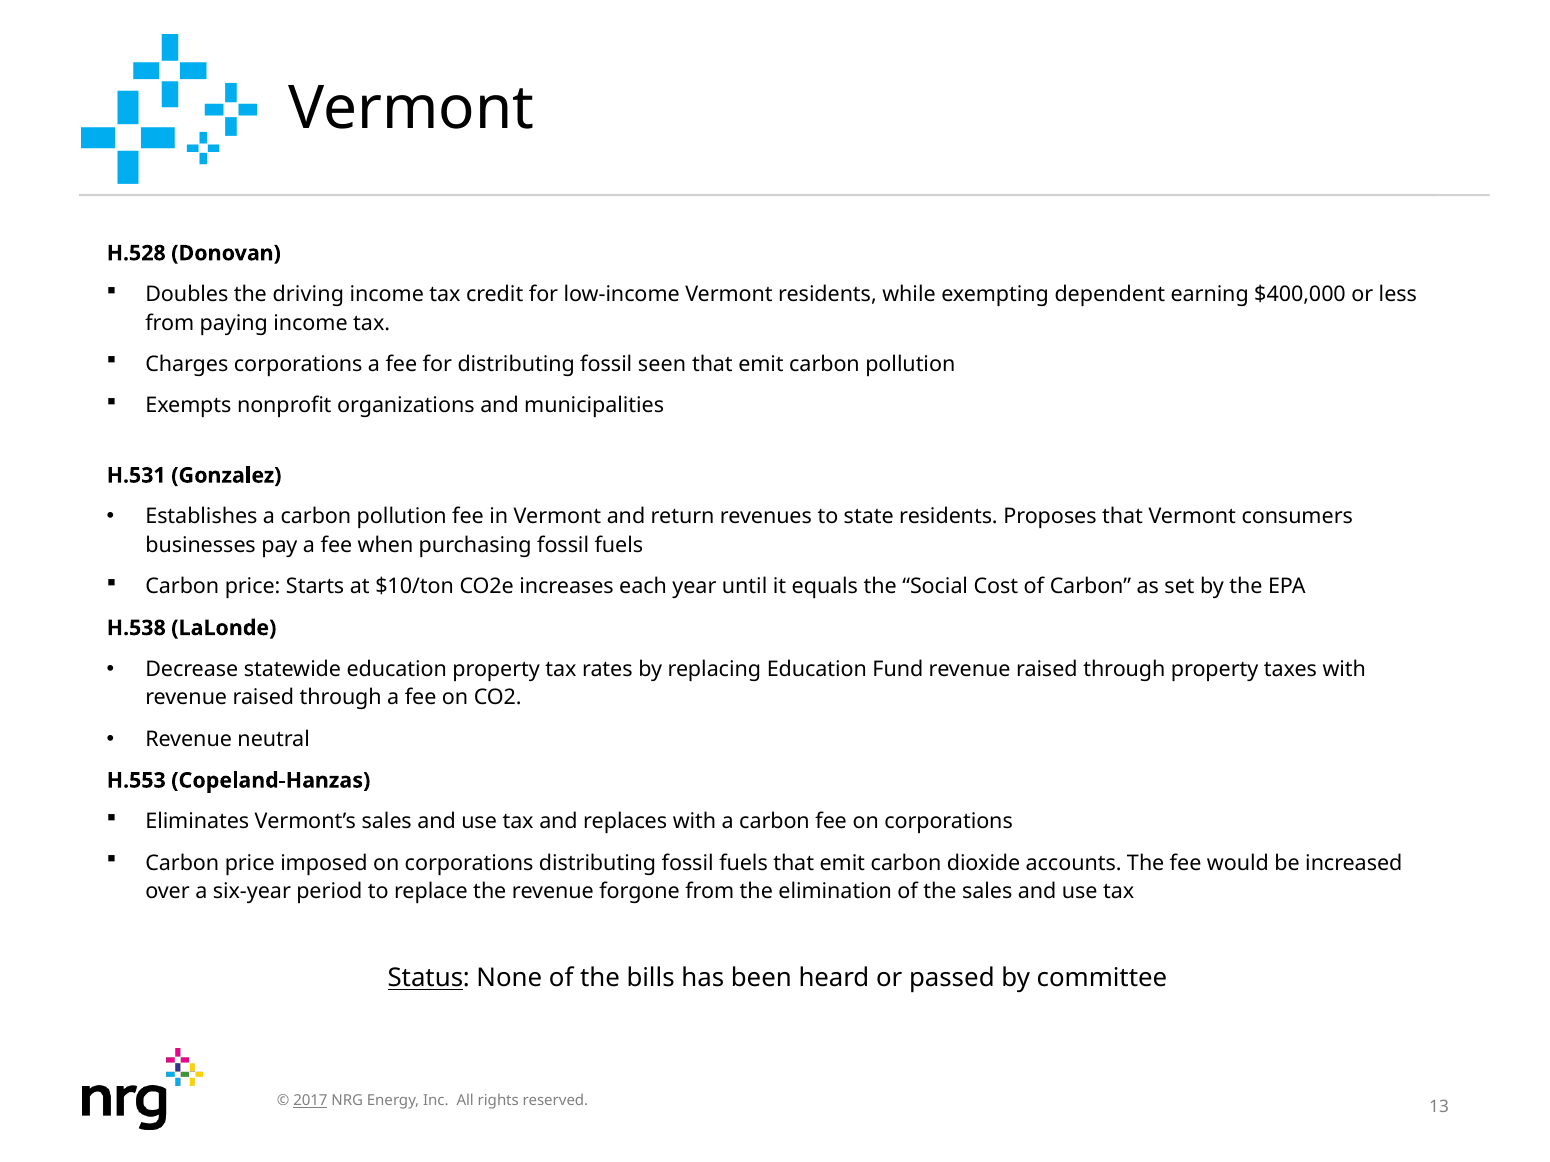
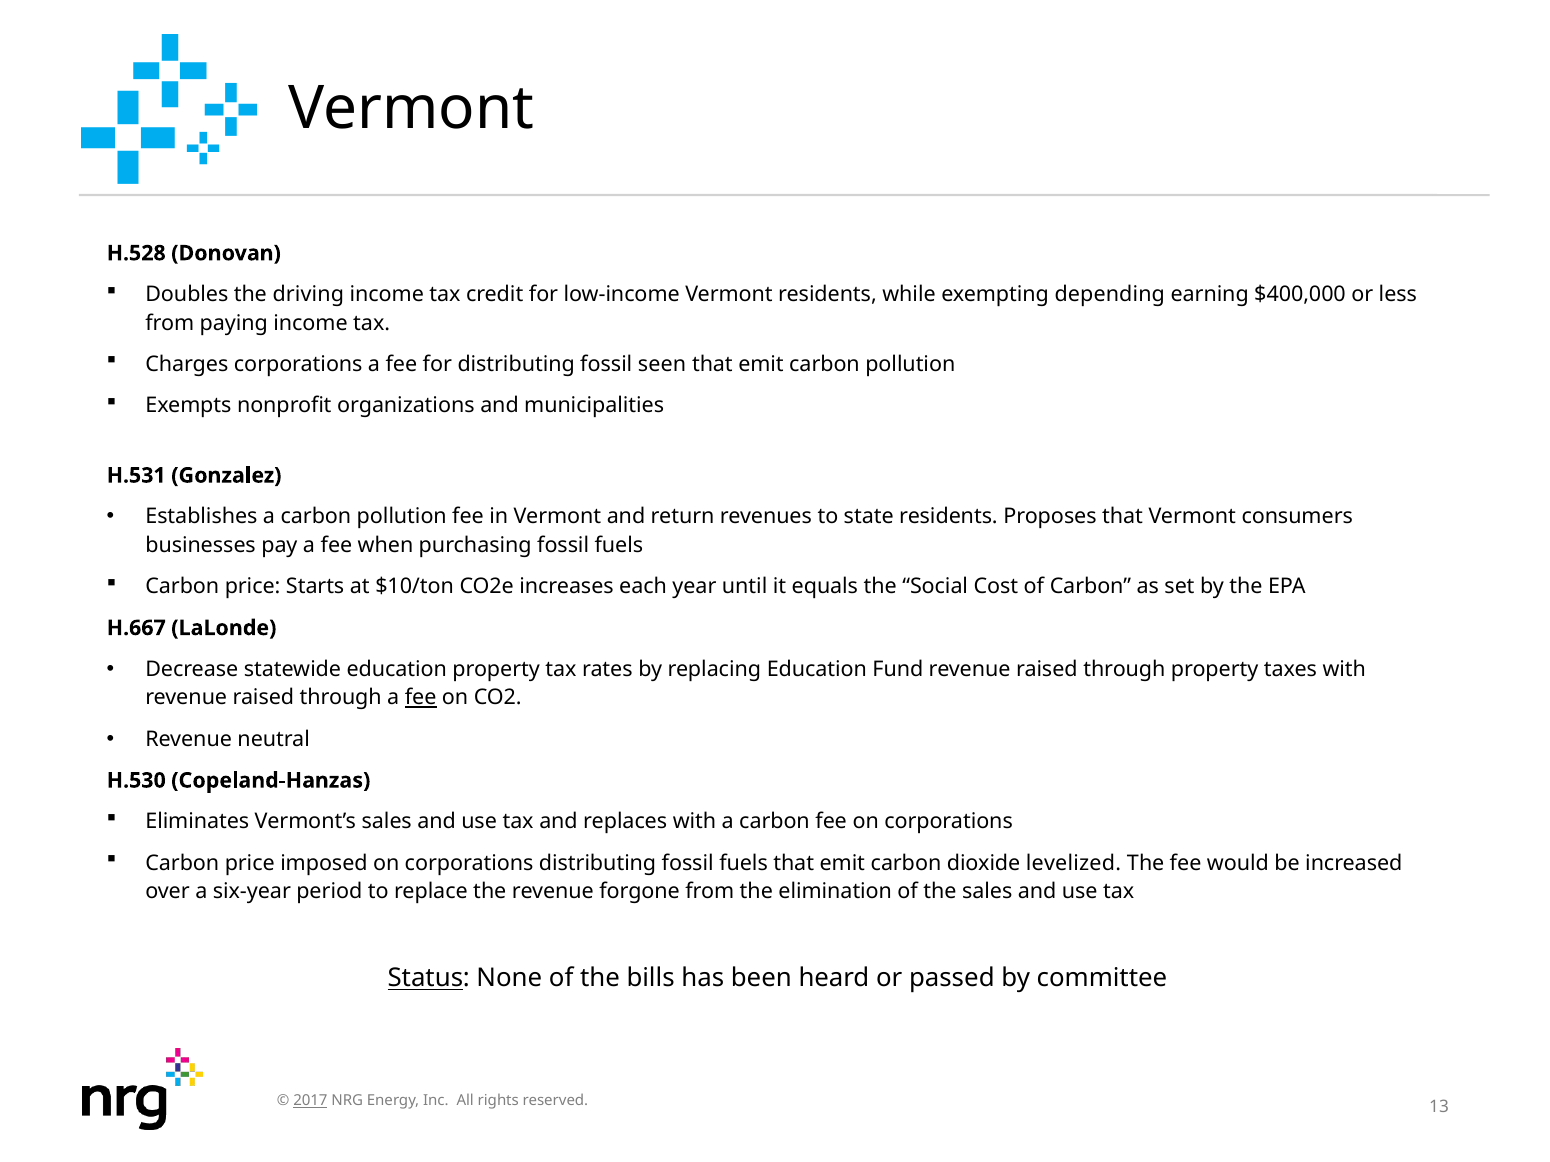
dependent: dependent -> depending
H.538: H.538 -> H.667
fee at (421, 698) underline: none -> present
H.553: H.553 -> H.530
accounts: accounts -> levelized
